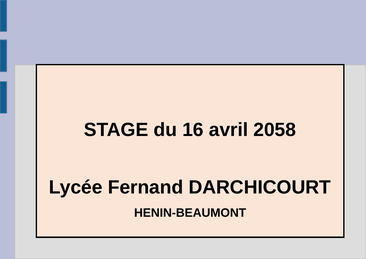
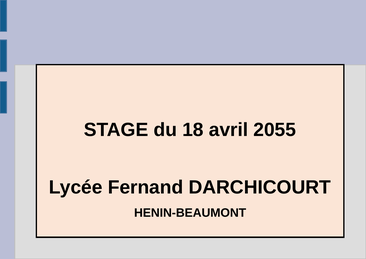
16: 16 -> 18
2058: 2058 -> 2055
